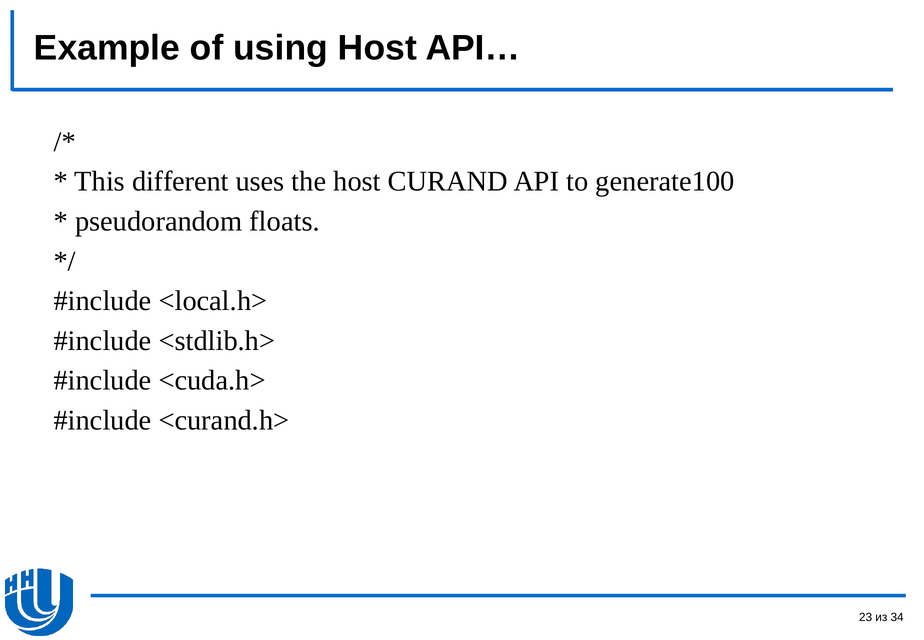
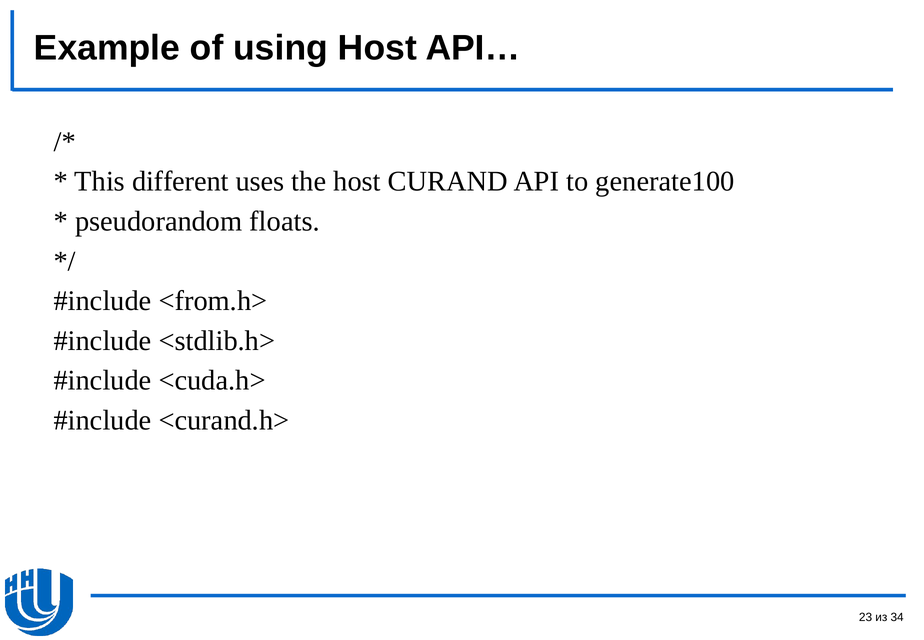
<local.h>: <local.h> -> <from.h>
